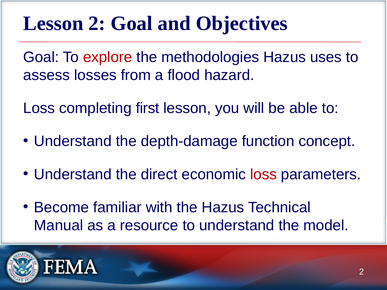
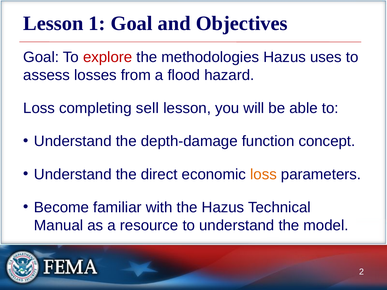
Lesson 2: 2 -> 1
first: first -> sell
loss at (263, 174) colour: red -> orange
